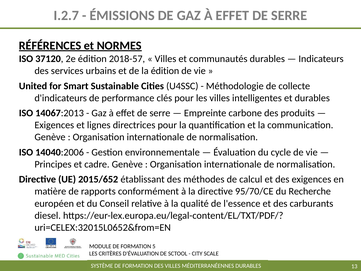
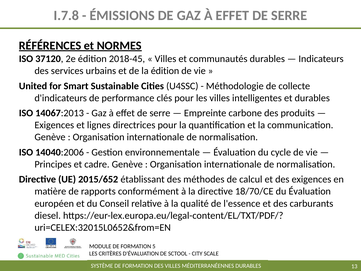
I.2.7: I.2.7 -> I.7.8
2018-57: 2018-57 -> 2018-45
95/70/CE: 95/70/CE -> 18/70/CE
du Recherche: Recherche -> Évaluation
